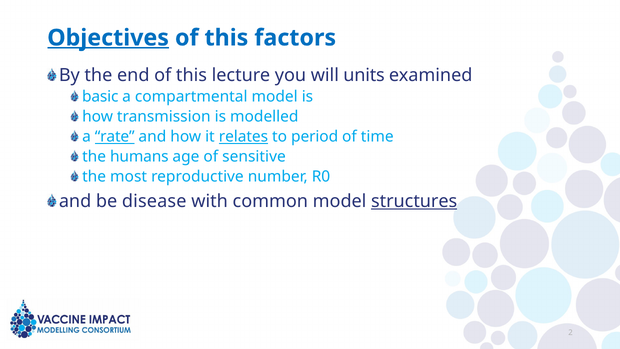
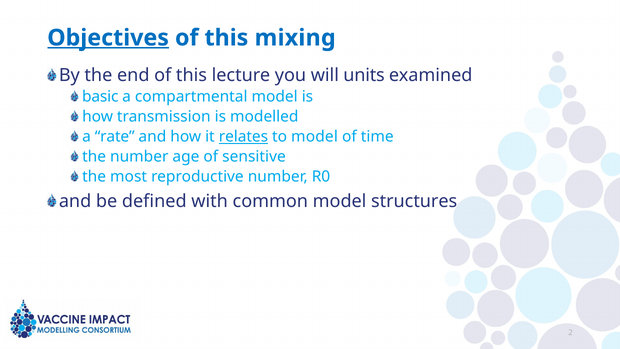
factors: factors -> mixing
rate underline: present -> none
to period: period -> model
the humans: humans -> number
disease: disease -> defined
structures underline: present -> none
